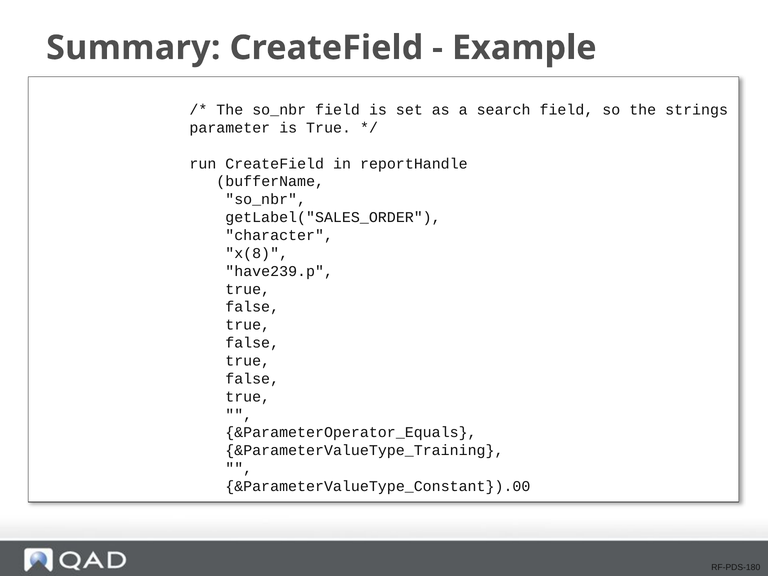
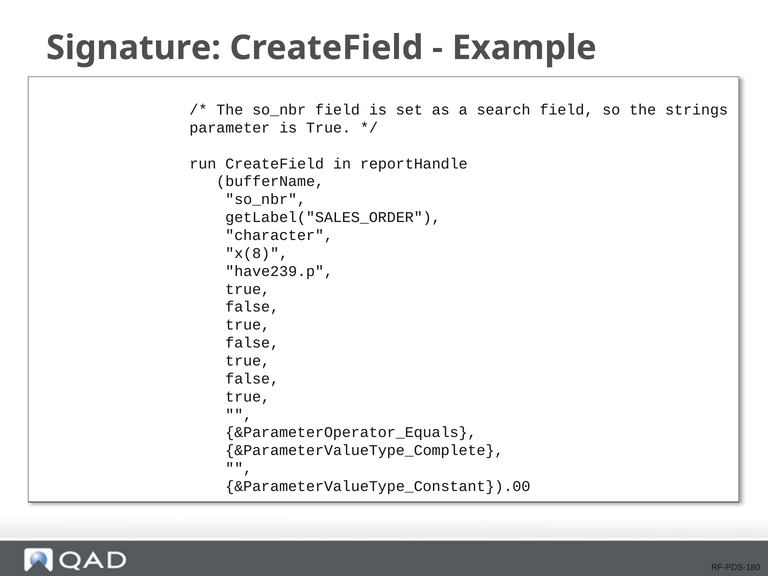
Summary: Summary -> Signature
&ParameterValueType_Training: &ParameterValueType_Training -> &ParameterValueType_Complete
